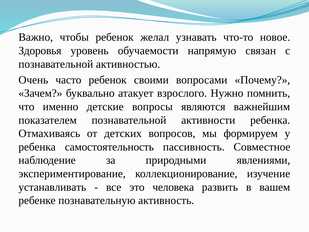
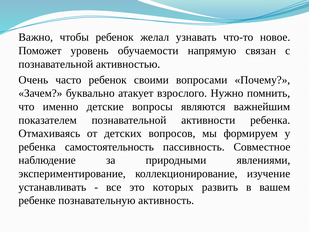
Здоровья: Здоровья -> Поможет
человека: человека -> которых
